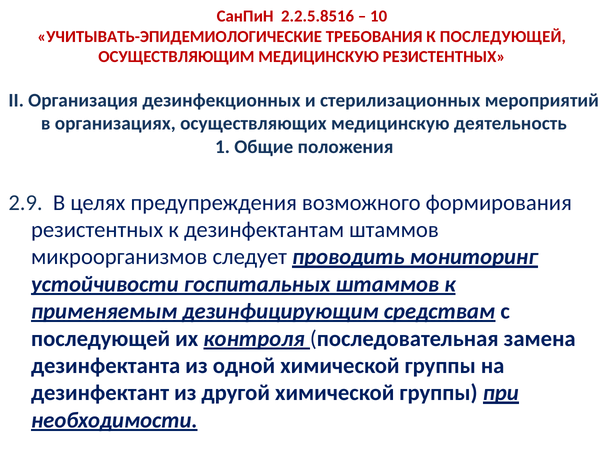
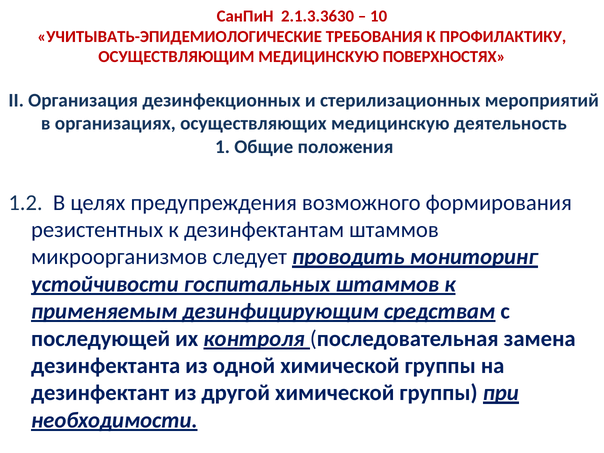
2.2.5.8516: 2.2.5.8516 -> 2.1.3.3630
К ПОСЛЕДУЮЩЕЙ: ПОСЛЕДУЮЩЕЙ -> ПРОФИЛАКТИКУ
МЕДИЦИНСКУЮ РЕЗИСТЕНТНЫХ: РЕЗИСТЕНТНЫХ -> ПОВЕРХНОСТЯХ
2.9: 2.9 -> 1.2
